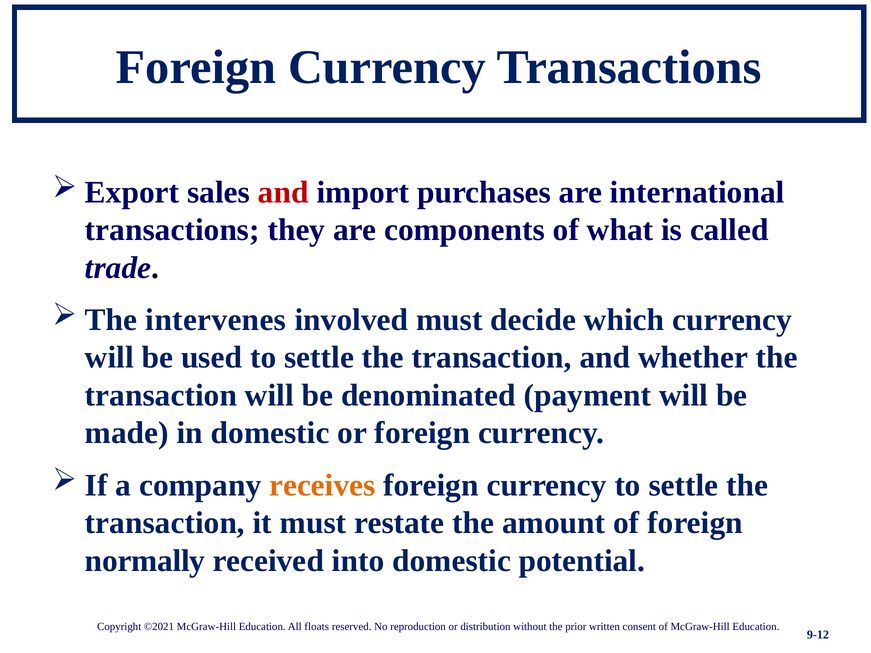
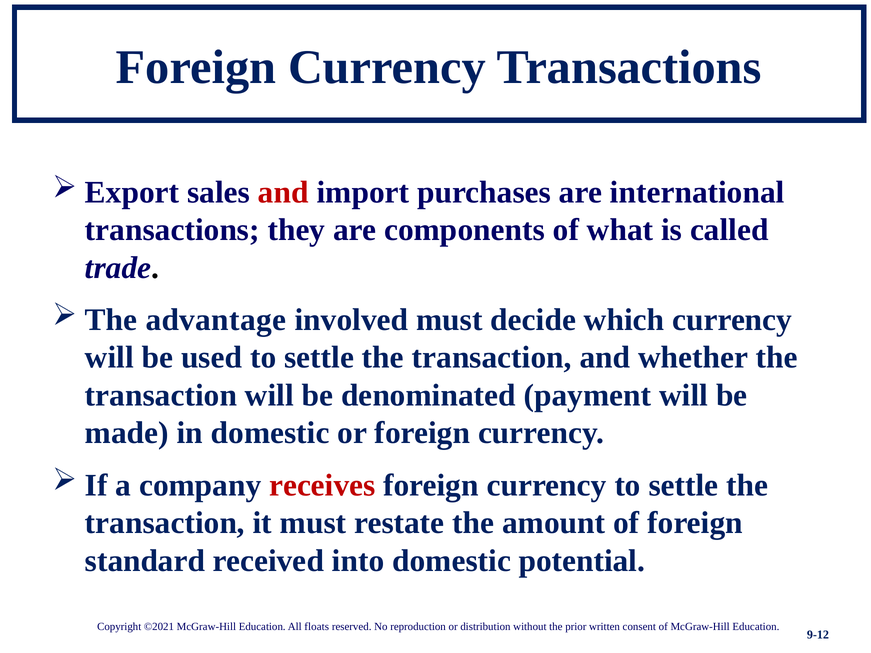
intervenes: intervenes -> advantage
receives colour: orange -> red
normally: normally -> standard
